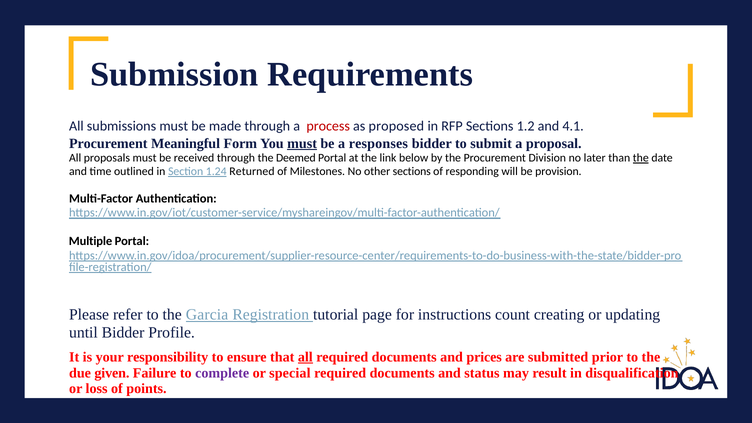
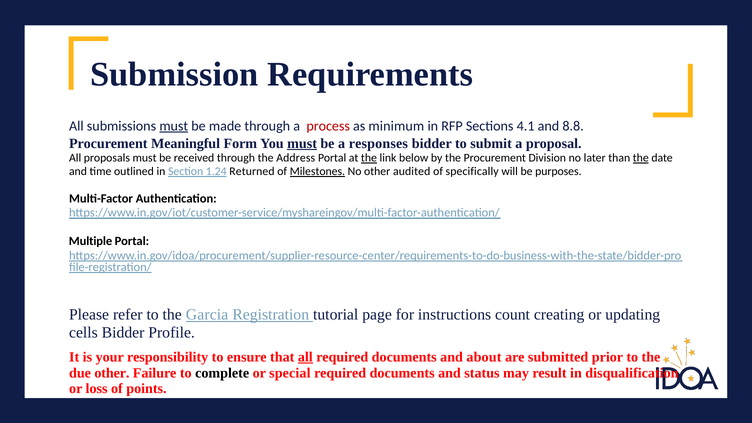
must at (174, 126) underline: none -> present
proposed: proposed -> minimum
1.2: 1.2 -> 4.1
4.1: 4.1 -> 8.8
Deemed: Deemed -> Address
the at (369, 158) underline: none -> present
Milestones underline: none -> present
other sections: sections -> audited
responding: responding -> specifically
provision: provision -> purposes
until: until -> cells
prices: prices -> about
due given: given -> other
complete colour: purple -> black
